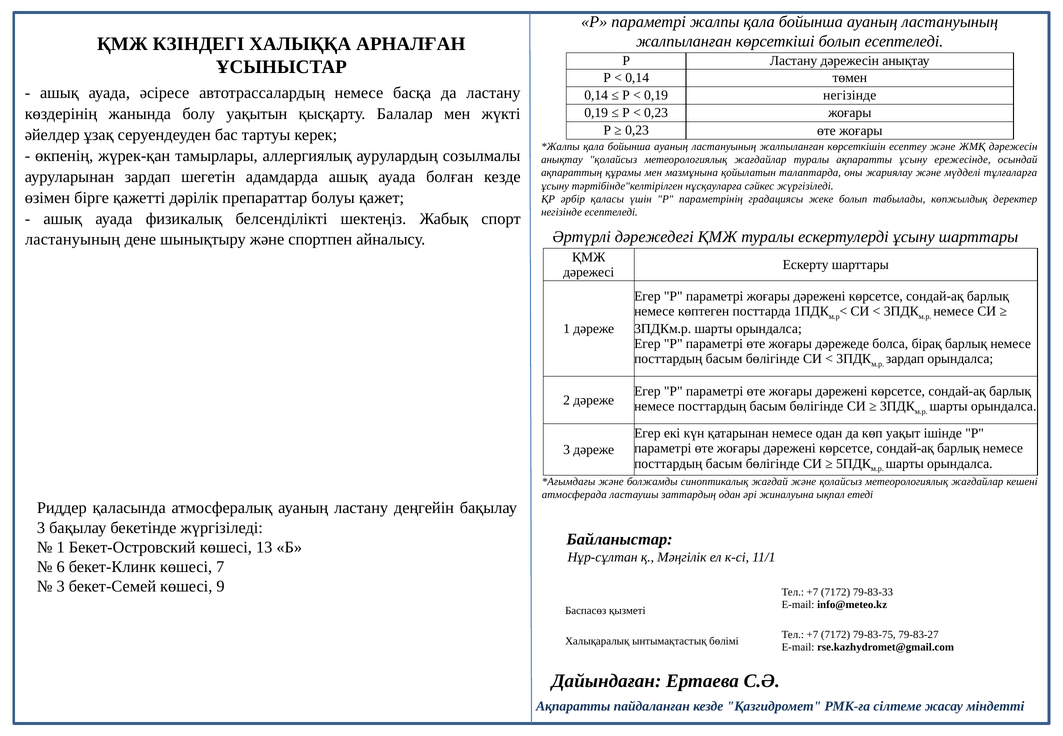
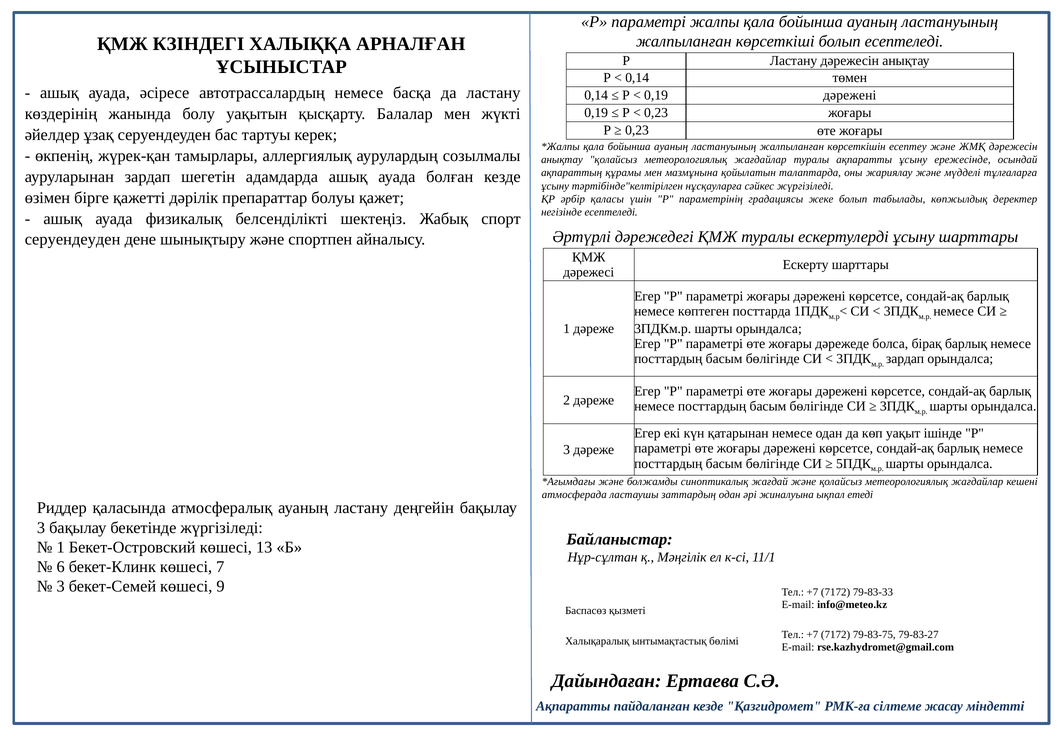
0,19 негізінде: негізінде -> дәрежені
ластануының at (73, 240): ластануының -> серуендеуден
